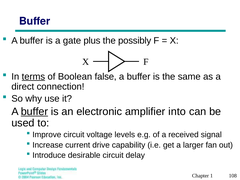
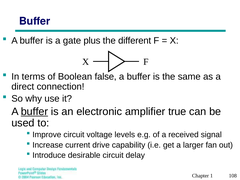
possibly: possibly -> different
terms underline: present -> none
into: into -> true
